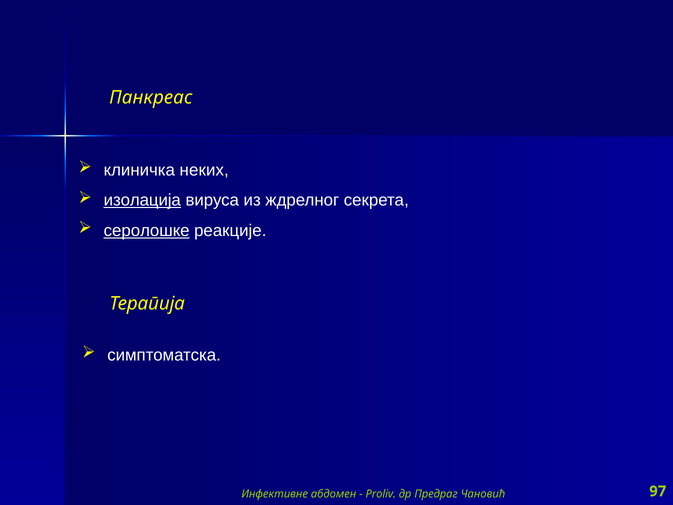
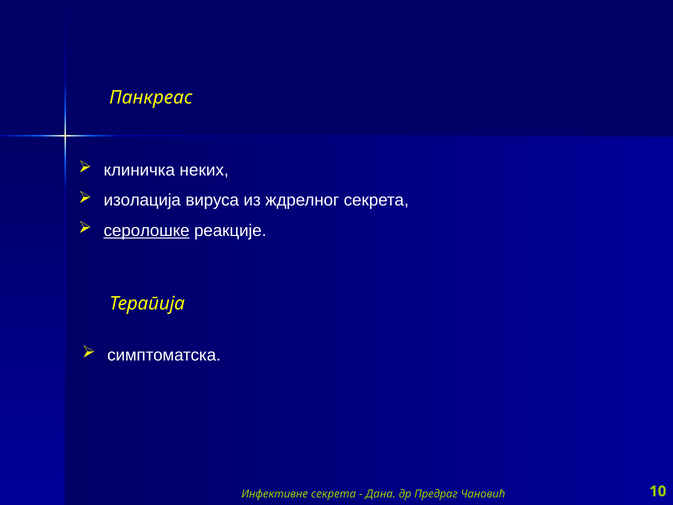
изолација underline: present -> none
Инфективне абдомен: абдомен -> секрета
Proliv: Proliv -> Дана
97: 97 -> 10
